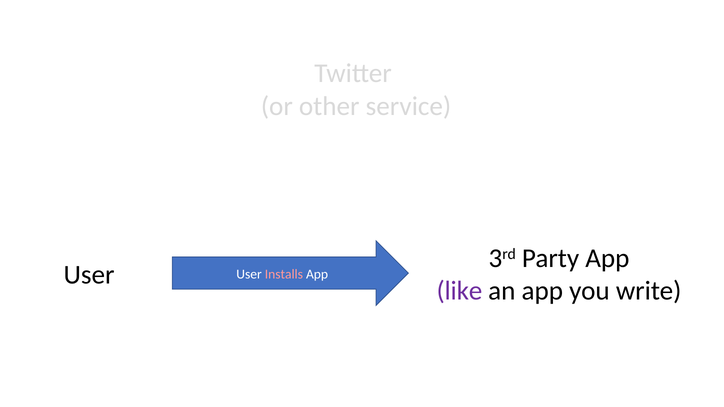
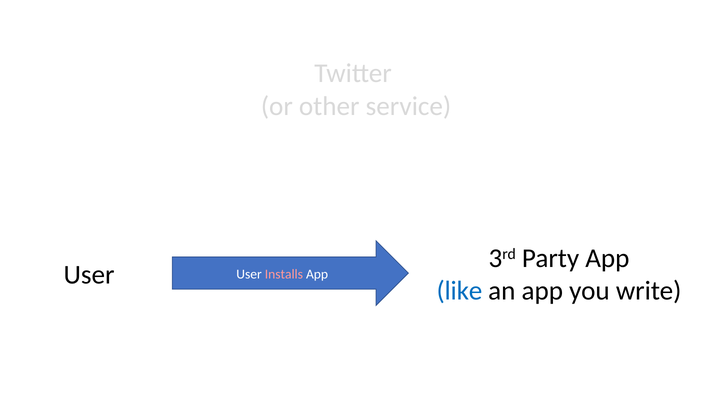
like colour: purple -> blue
